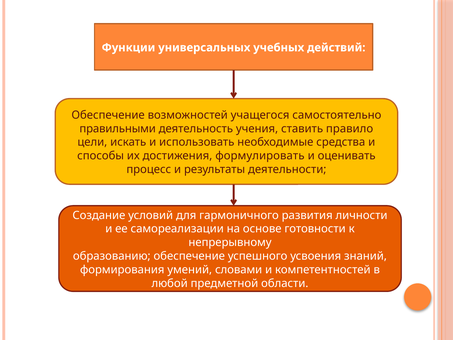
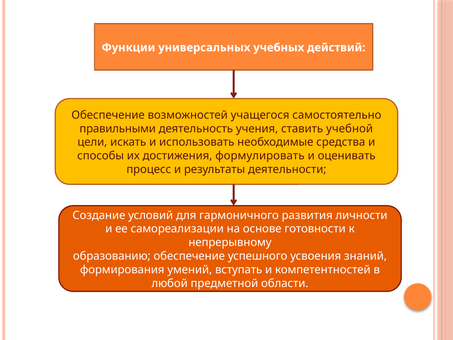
правило: правило -> учебной
словами: словами -> вступать
